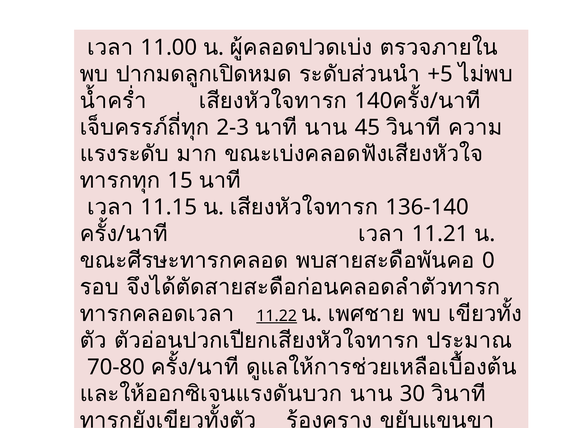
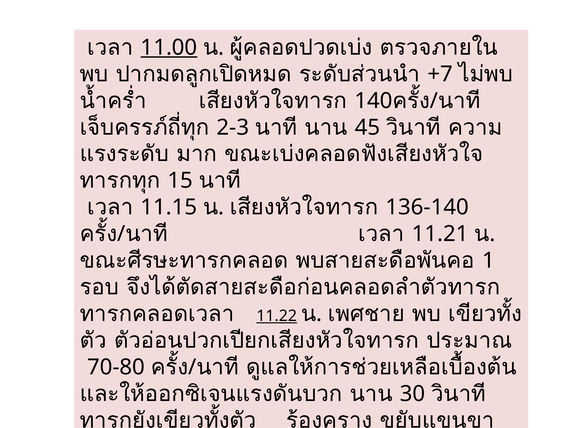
11.00 underline: none -> present
+5: +5 -> +7
0 at (488, 261): 0 -> 1
